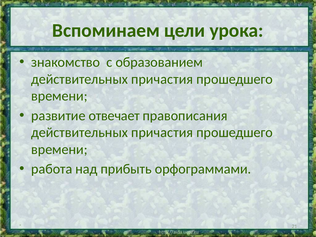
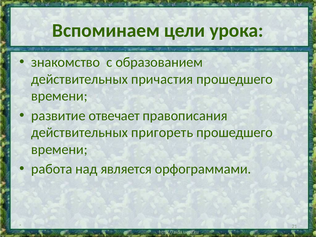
причастия at (162, 133): причастия -> пригореть
прибыть: прибыть -> является
